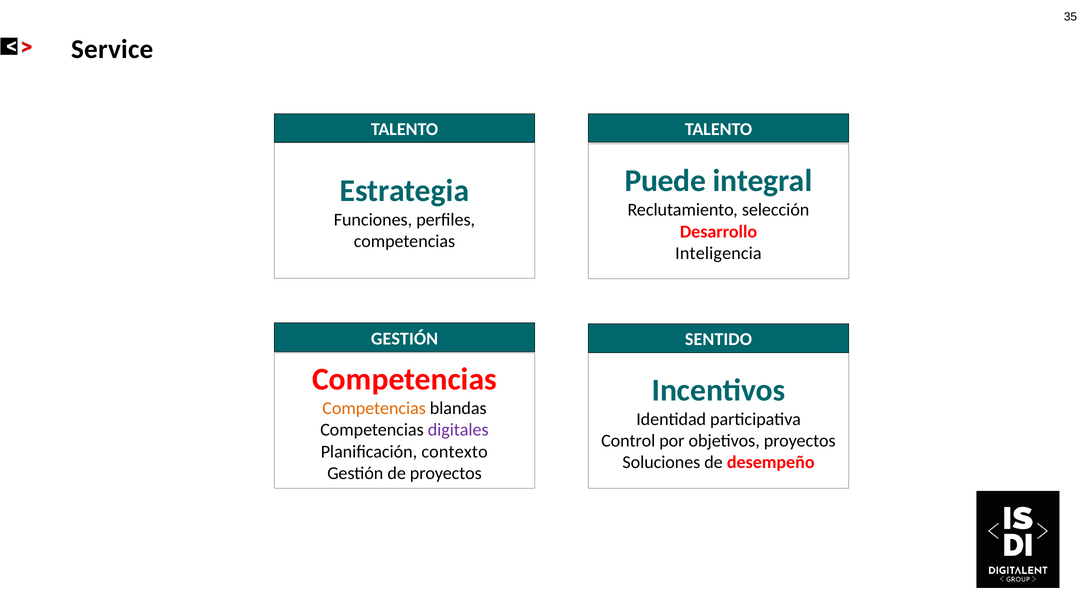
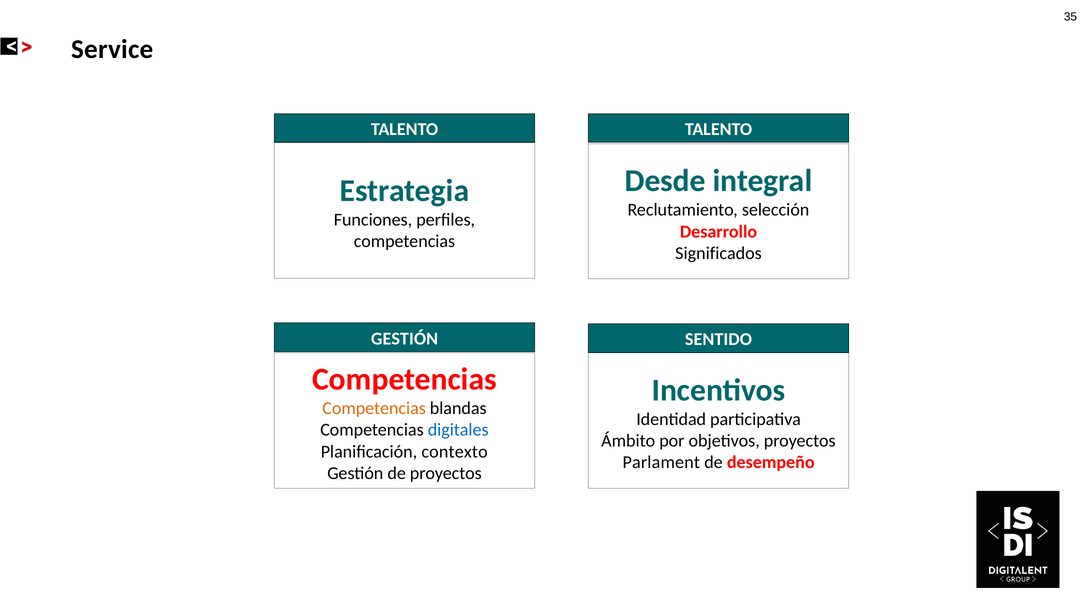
Puede: Puede -> Desde
Inteligencia: Inteligencia -> Significados
digitales colour: purple -> blue
Control: Control -> Ámbito
Soluciones: Soluciones -> Parlament
